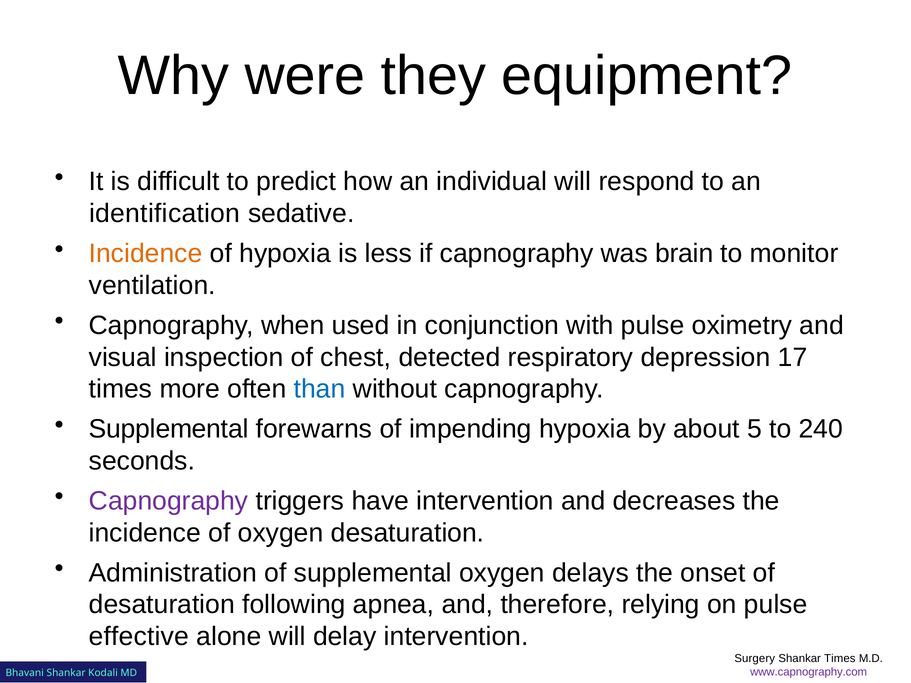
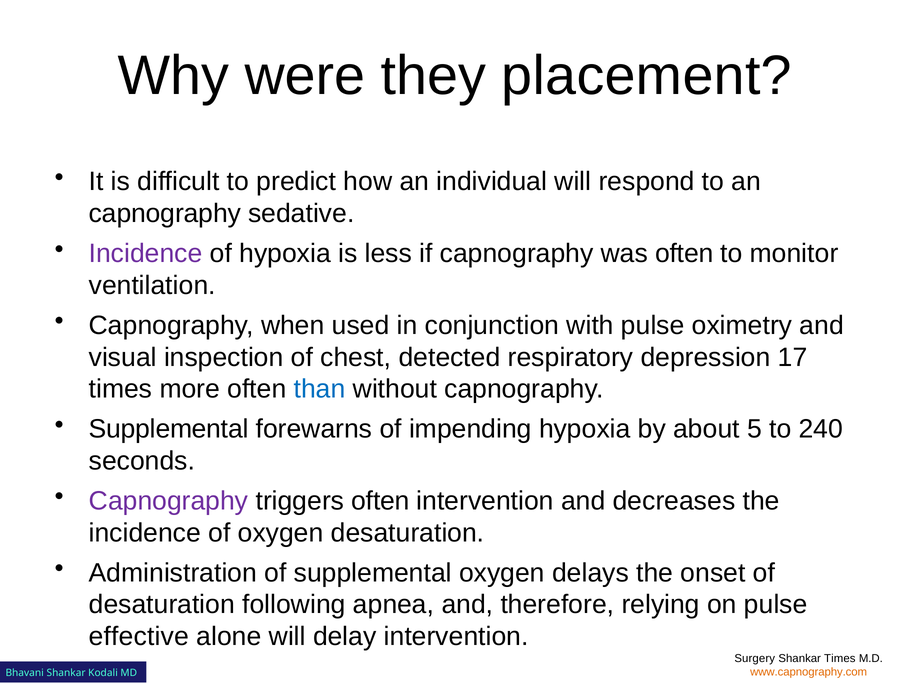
equipment: equipment -> placement
identification at (165, 214): identification -> capnography
Incidence at (146, 254) colour: orange -> purple
was brain: brain -> often
triggers have: have -> often
www.capnography.com colour: purple -> orange
